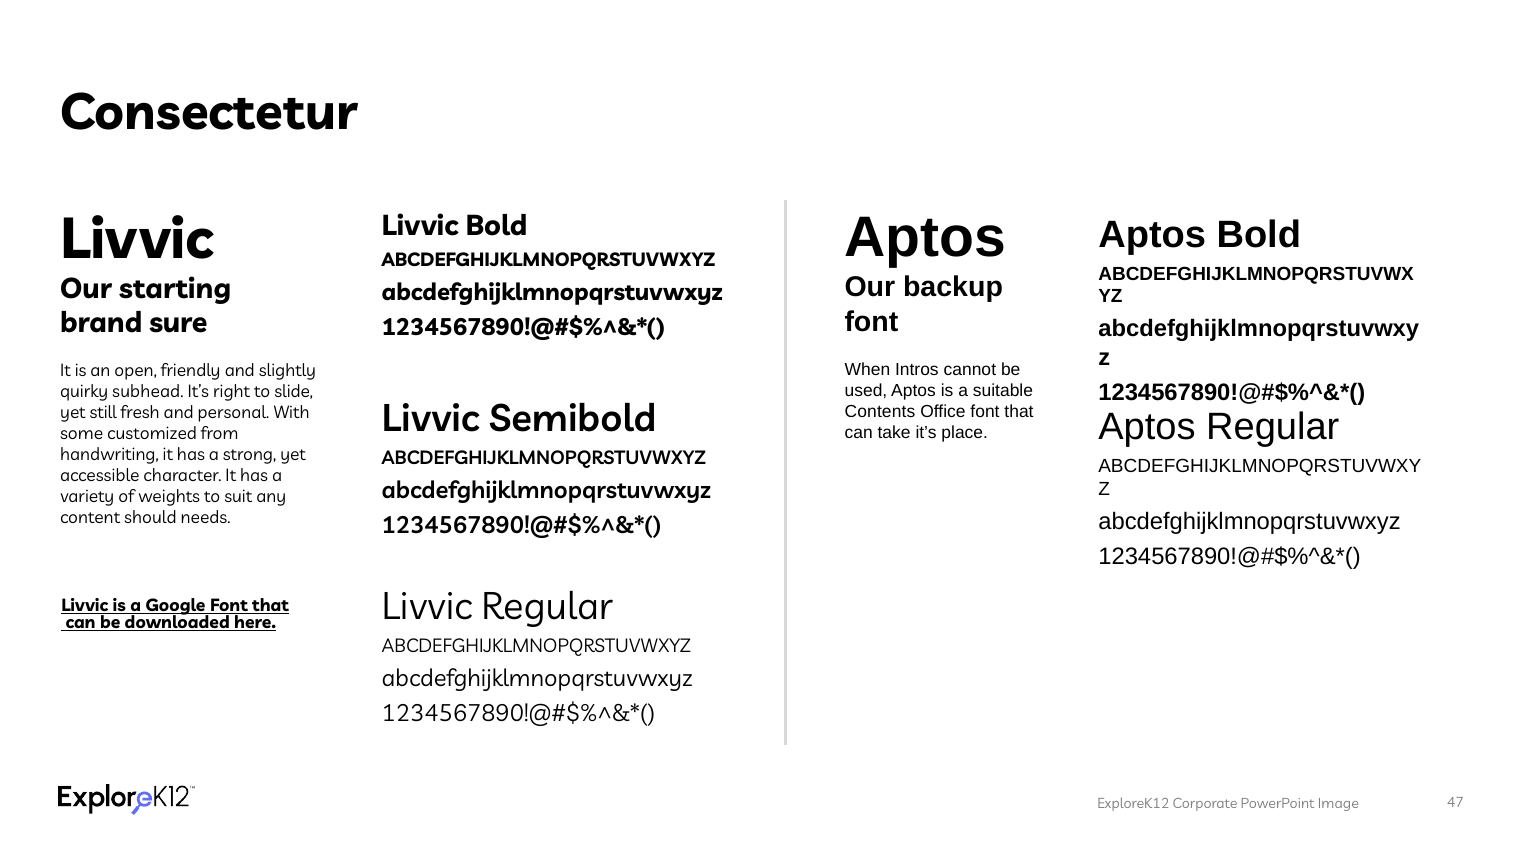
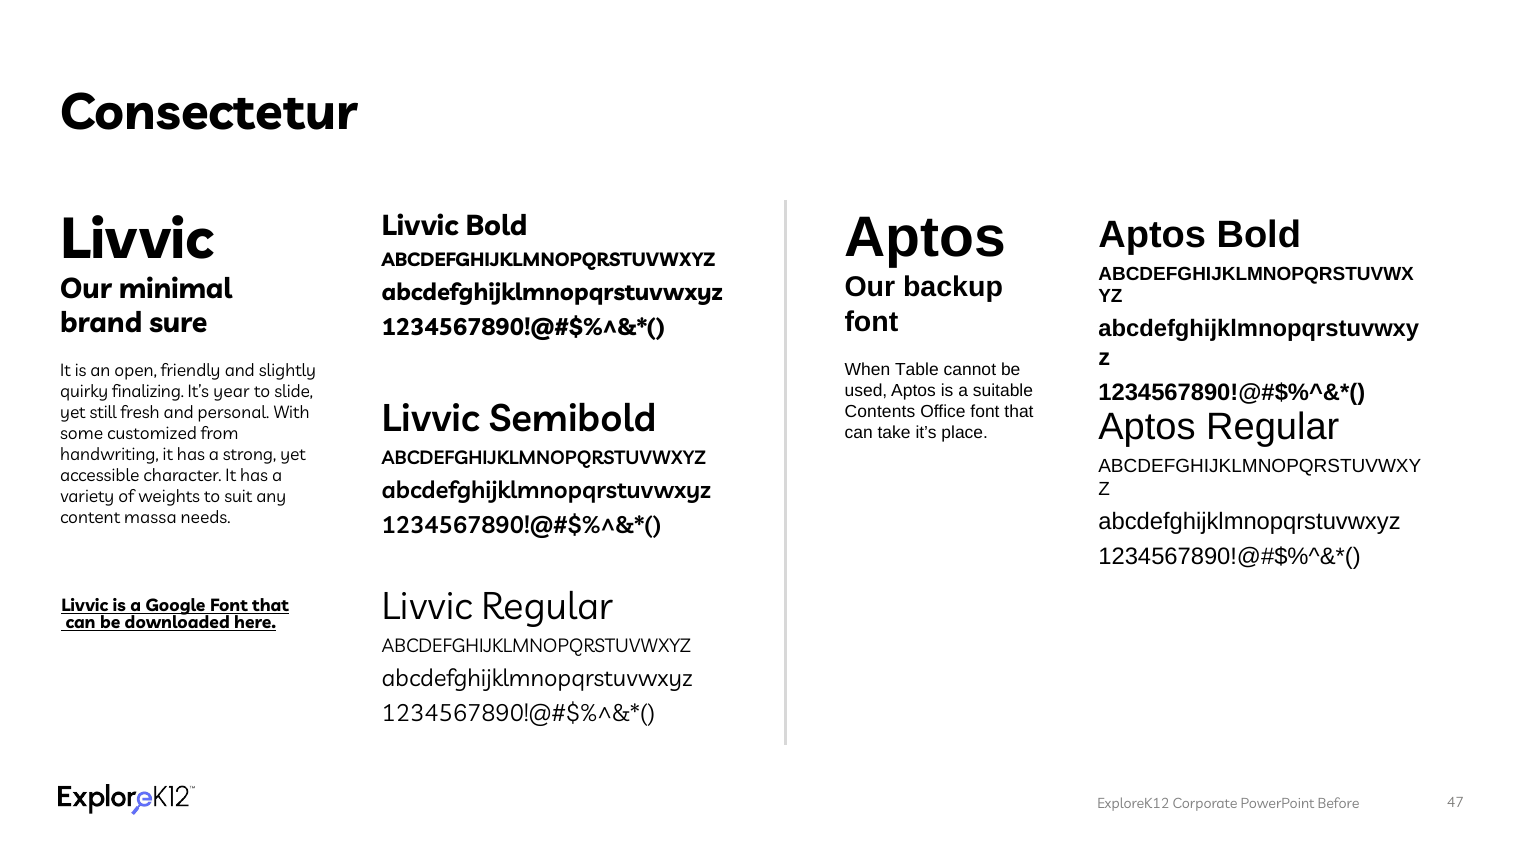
starting: starting -> minimal
Intros: Intros -> Table
subhead: subhead -> finalizing
right: right -> year
should: should -> massa
Image: Image -> Before
